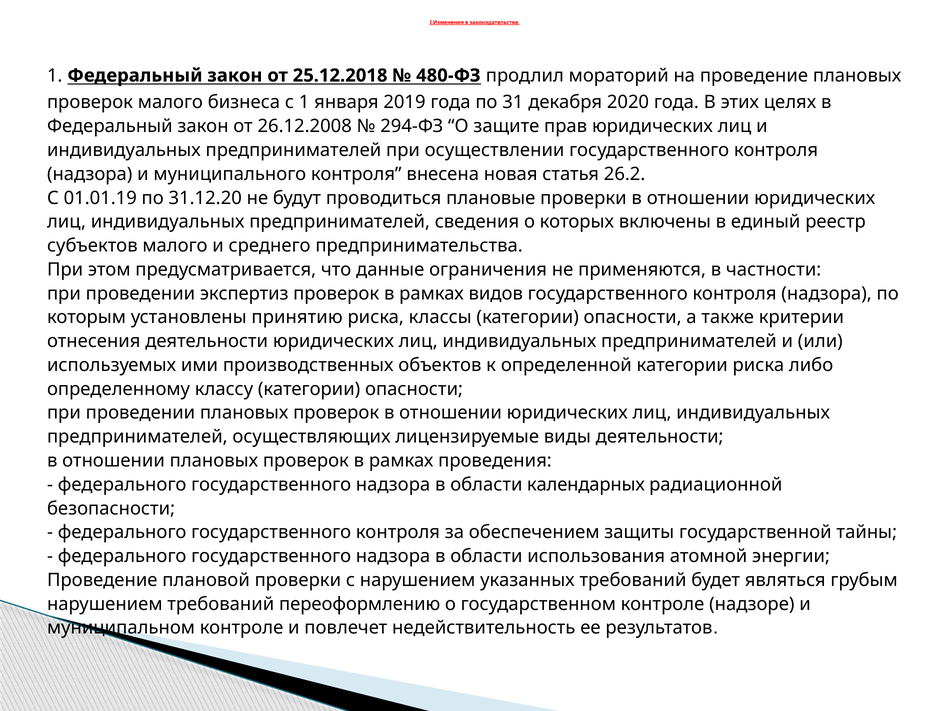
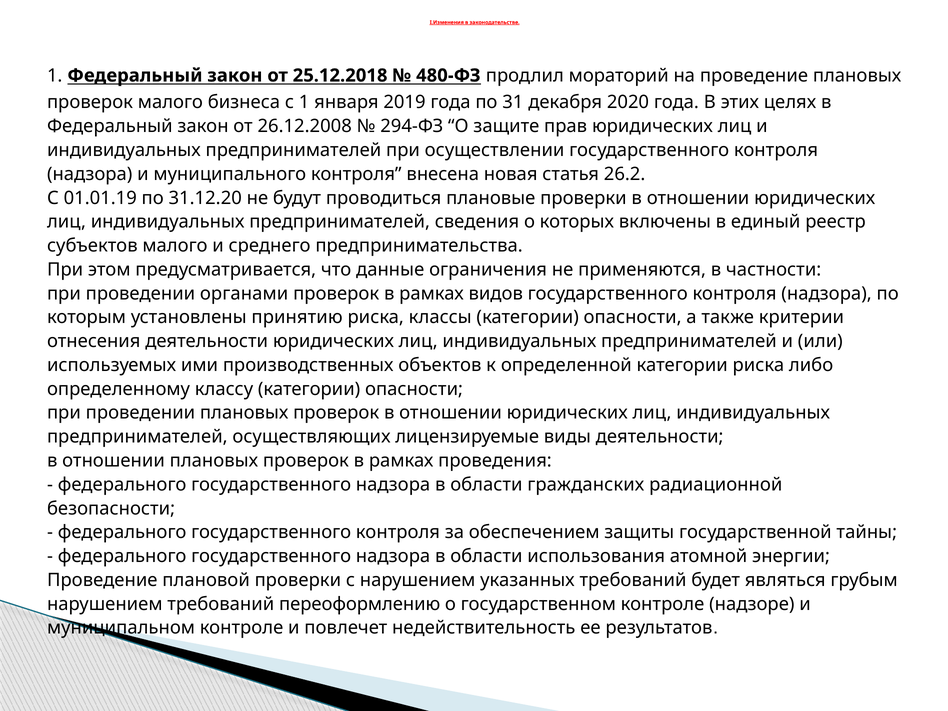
экспертиз: экспертиз -> органами
календарных: календарных -> гражданских
